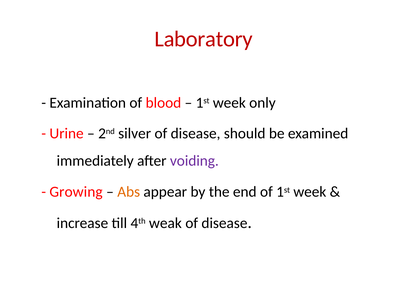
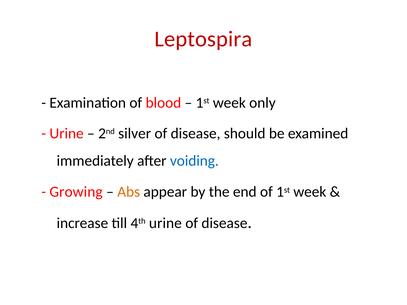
Laboratory: Laboratory -> Leptospira
voiding colour: purple -> blue
4th weak: weak -> urine
